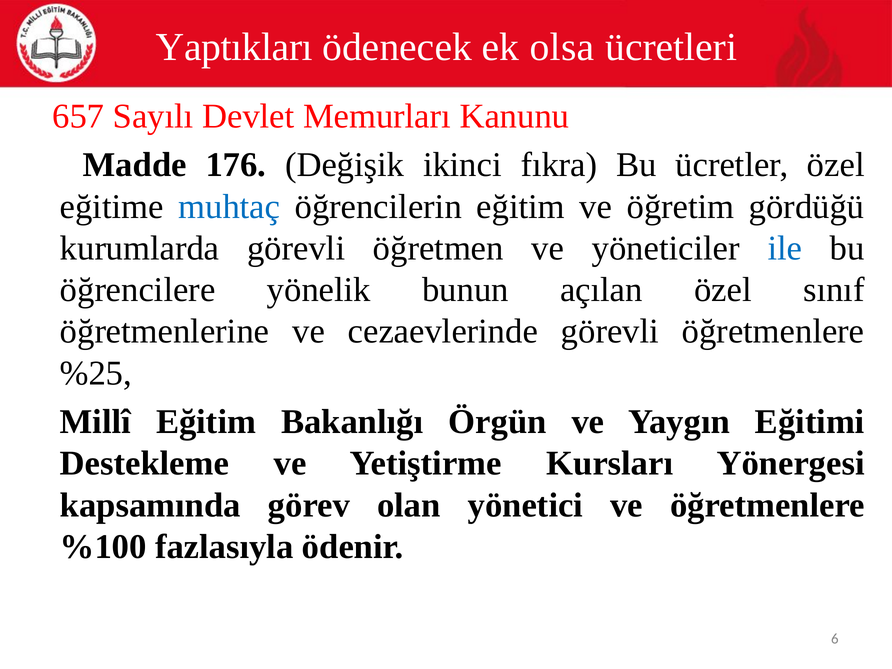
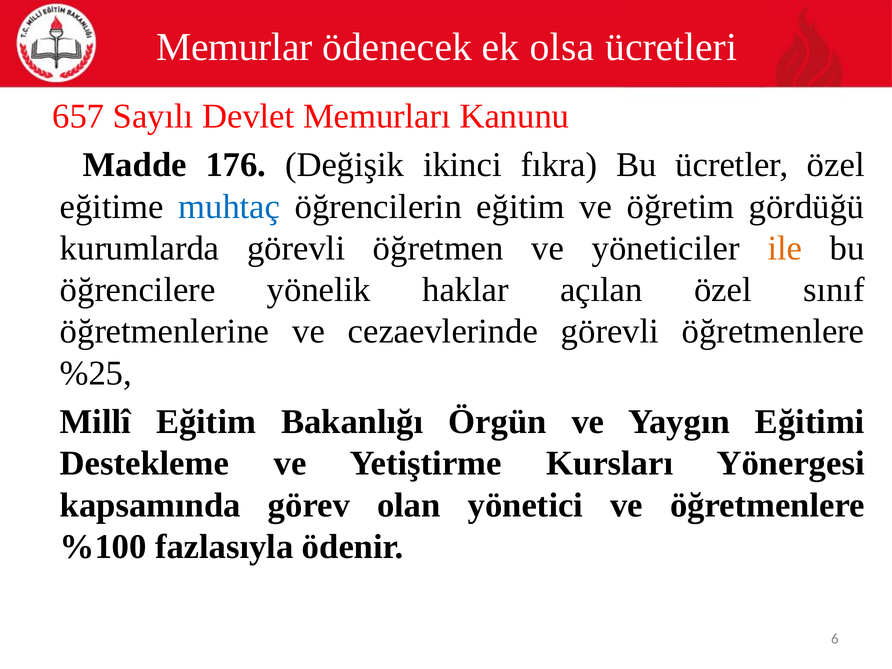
Yaptıkları: Yaptıkları -> Memurlar
ile colour: blue -> orange
bunun: bunun -> haklar
